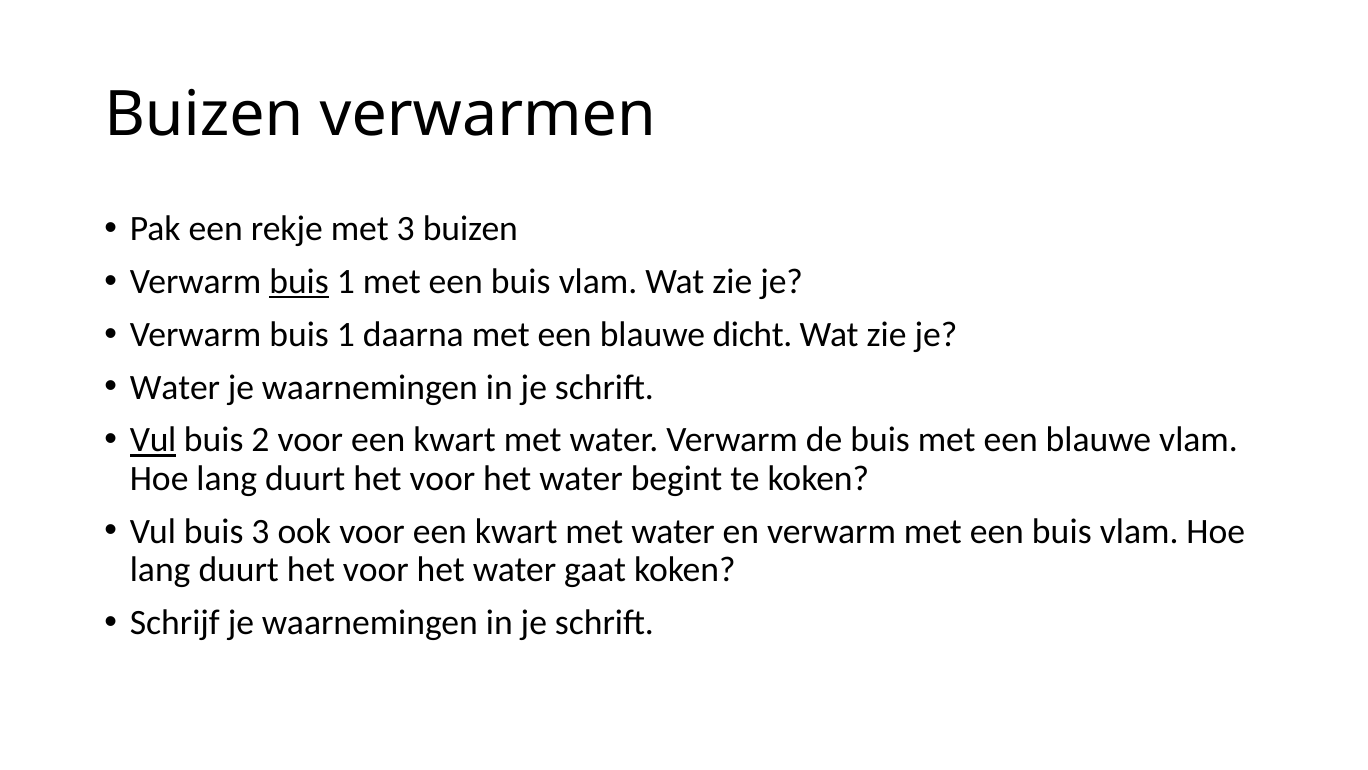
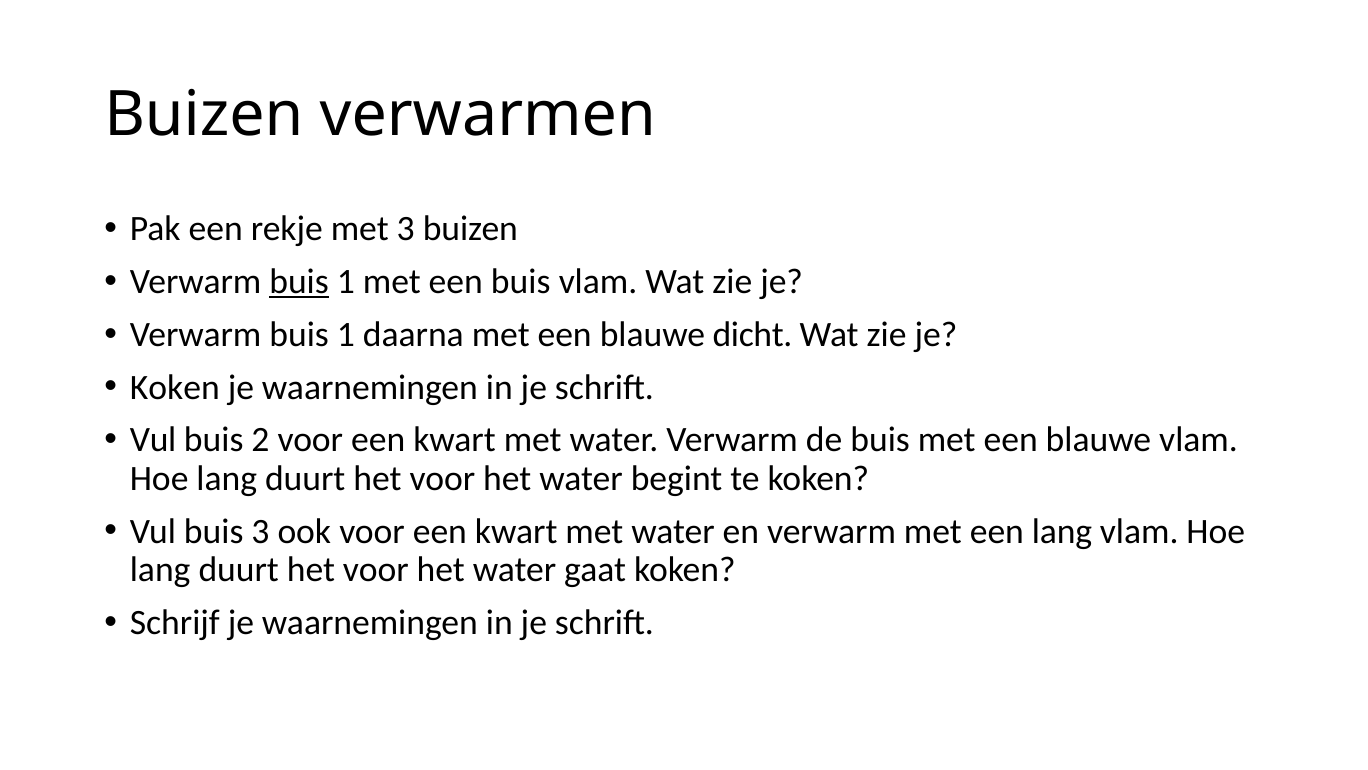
Water at (175, 387): Water -> Koken
Vul at (153, 440) underline: present -> none
verwarm met een buis: buis -> lang
